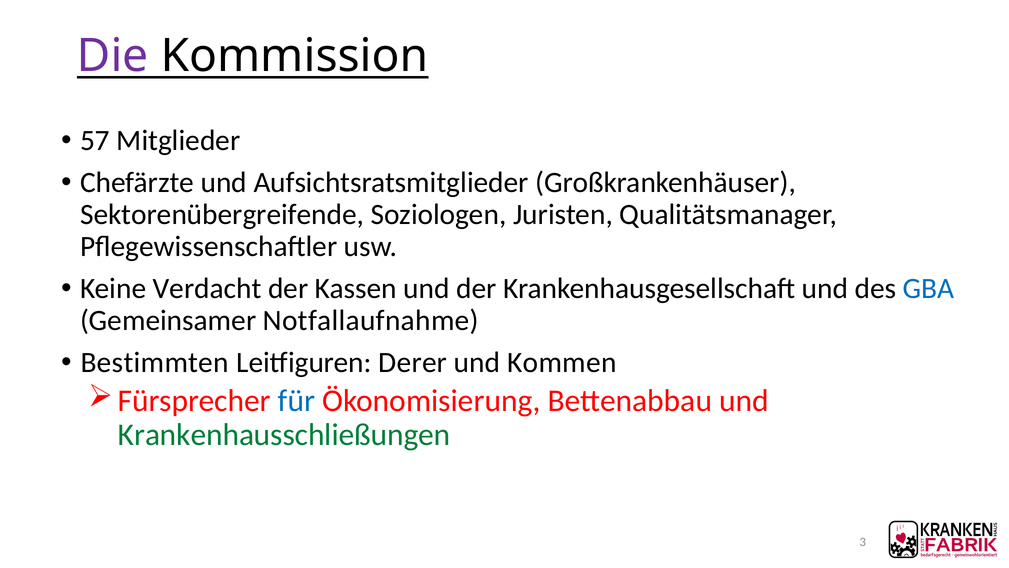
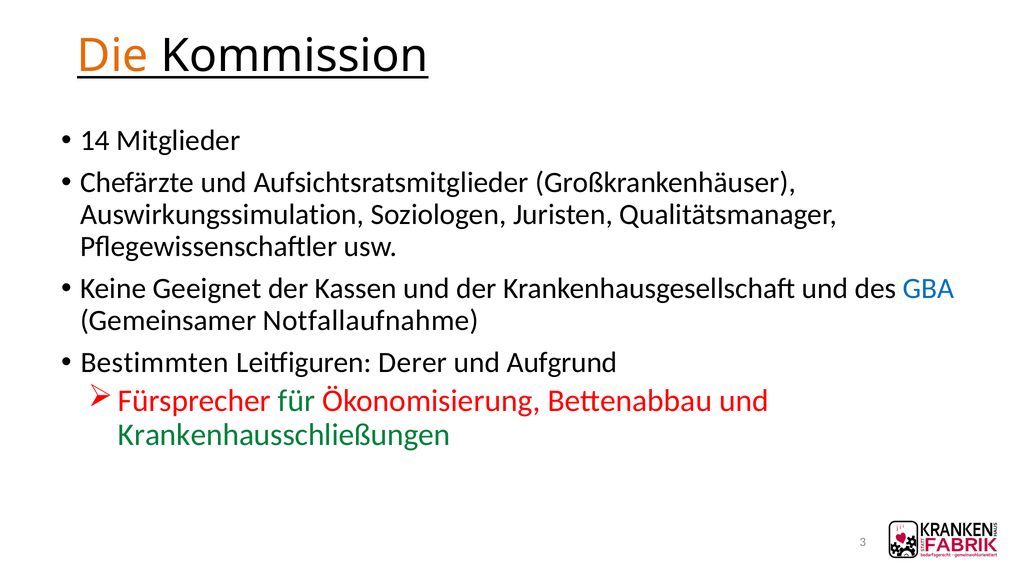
Die colour: purple -> orange
57: 57 -> 14
Sektorenübergreifende: Sektorenübergreifende -> Auswirkungssimulation
Verdacht: Verdacht -> Geeignet
Kommen: Kommen -> Aufgrund
für colour: blue -> green
